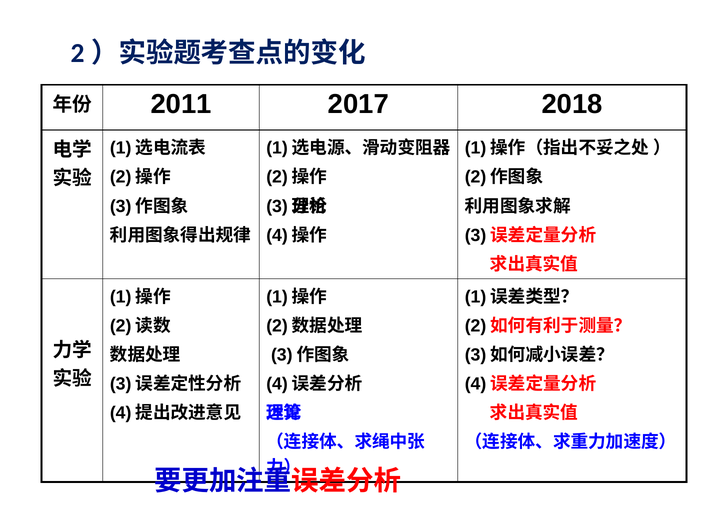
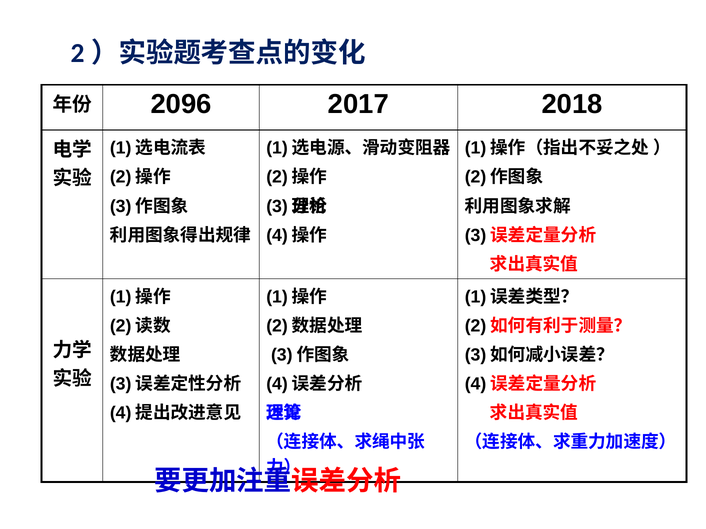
2011: 2011 -> 2096
